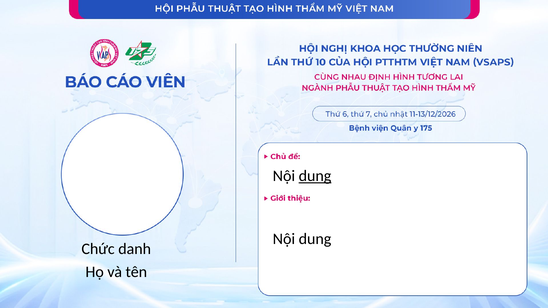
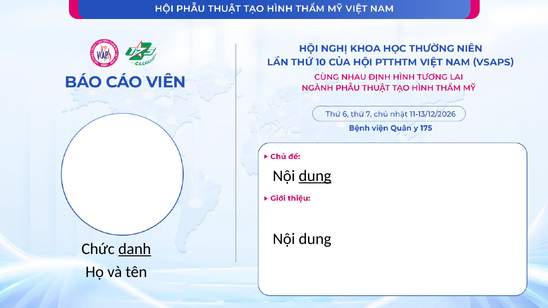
danh underline: none -> present
